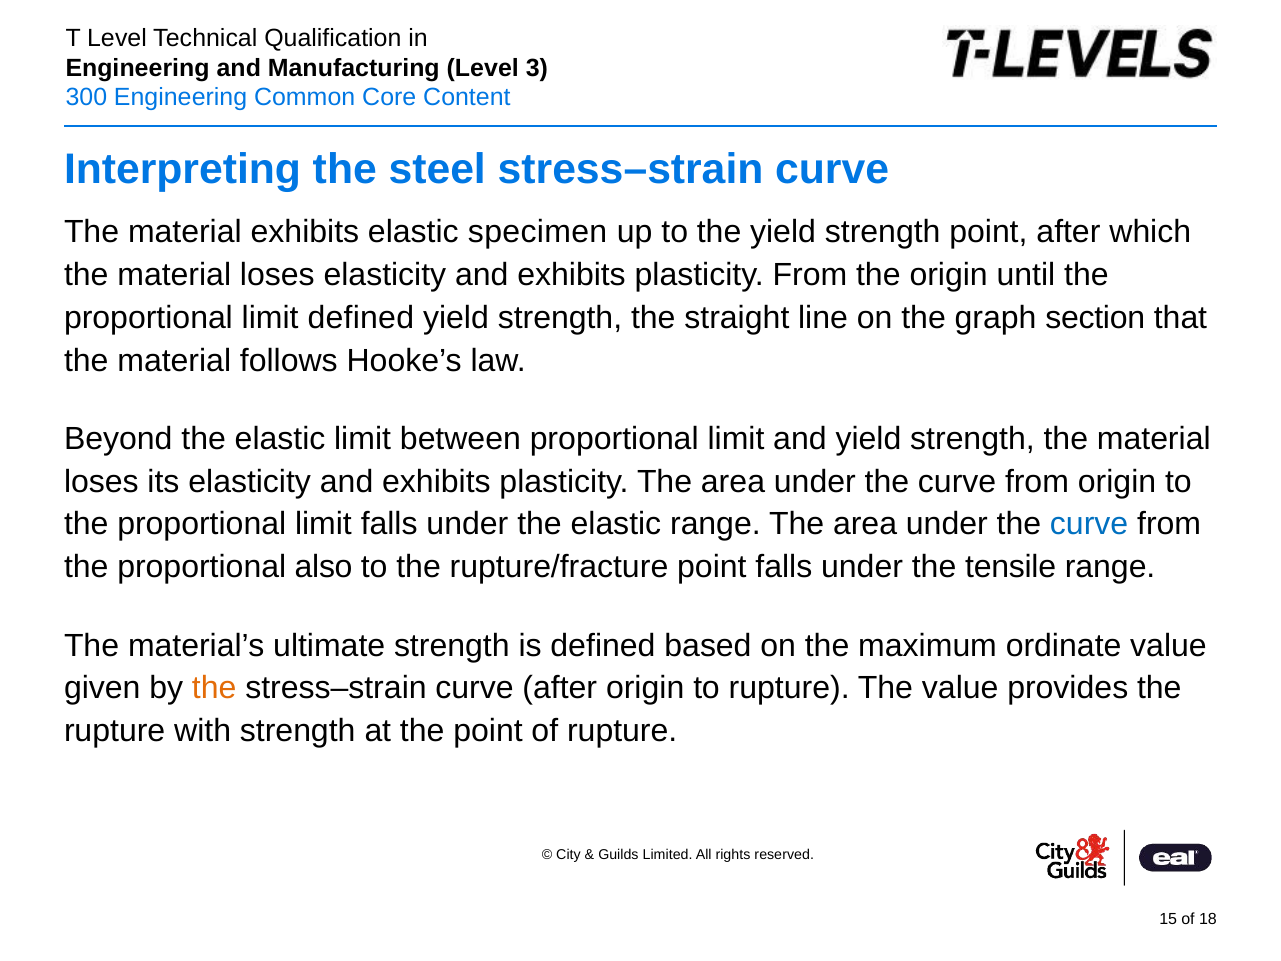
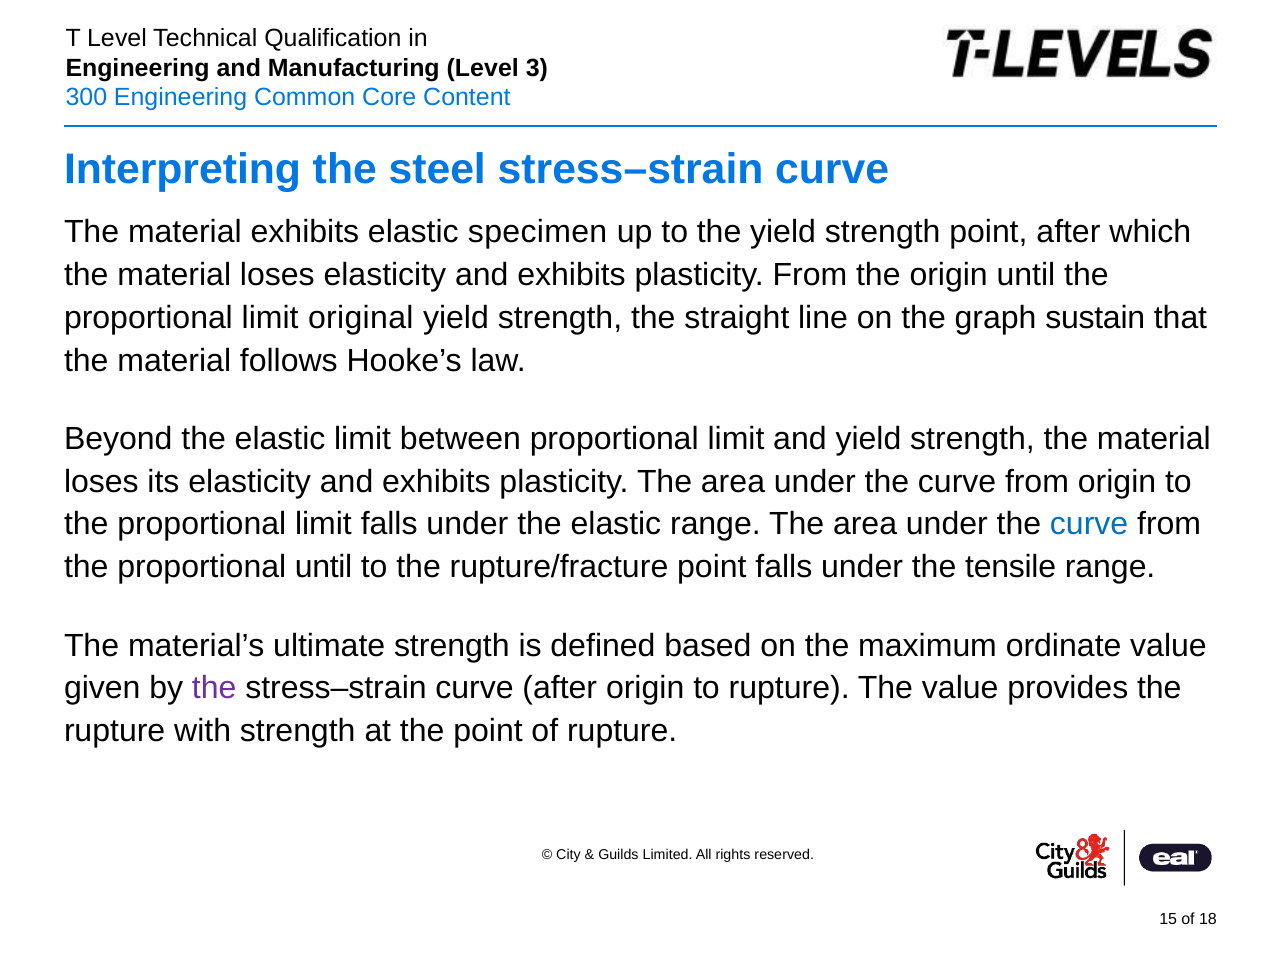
limit defined: defined -> original
section: section -> sustain
proportional also: also -> until
the at (214, 688) colour: orange -> purple
